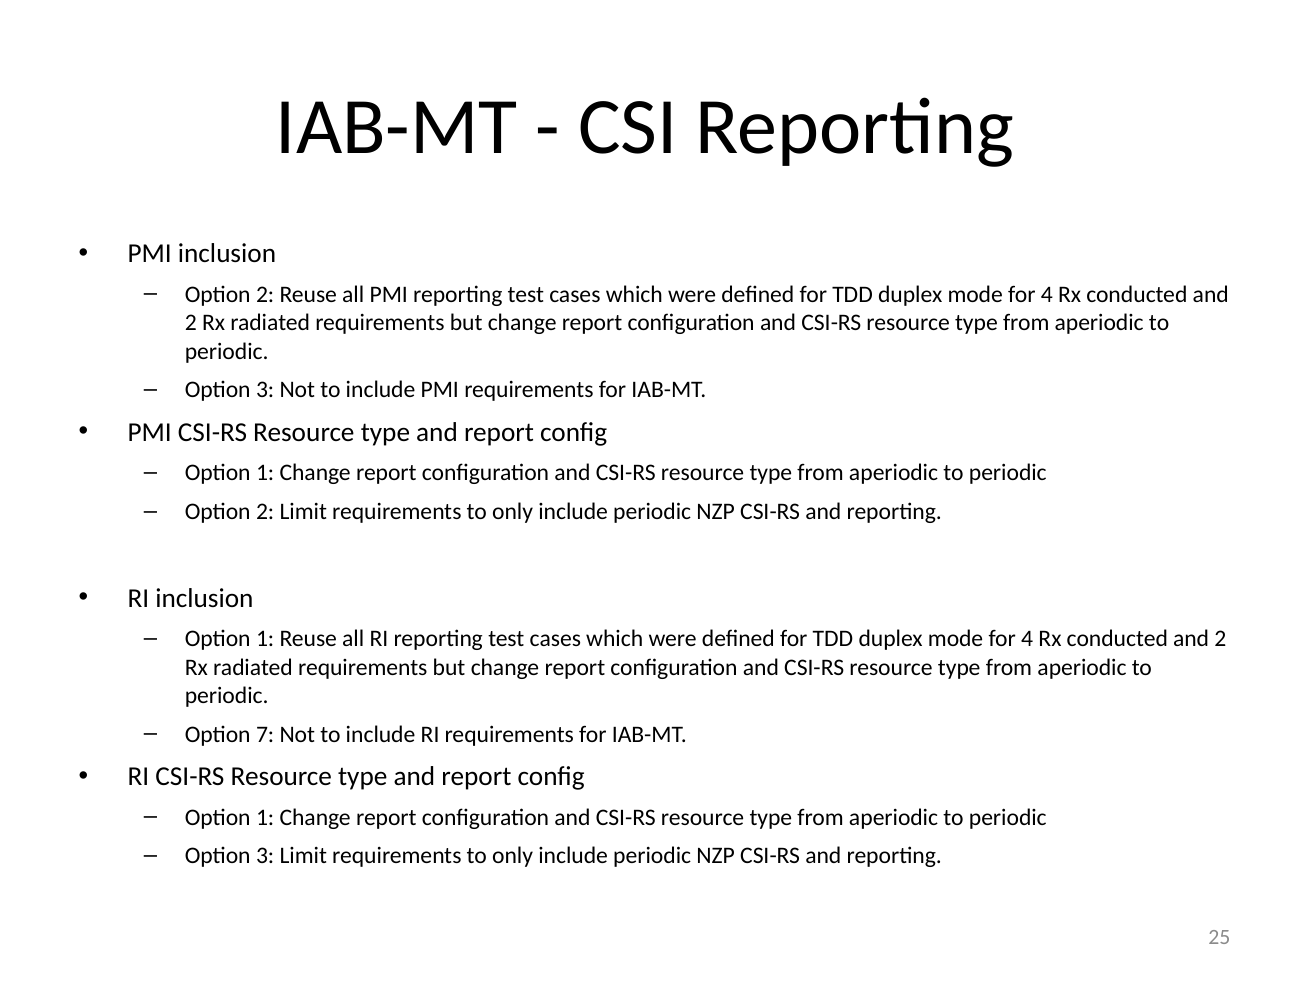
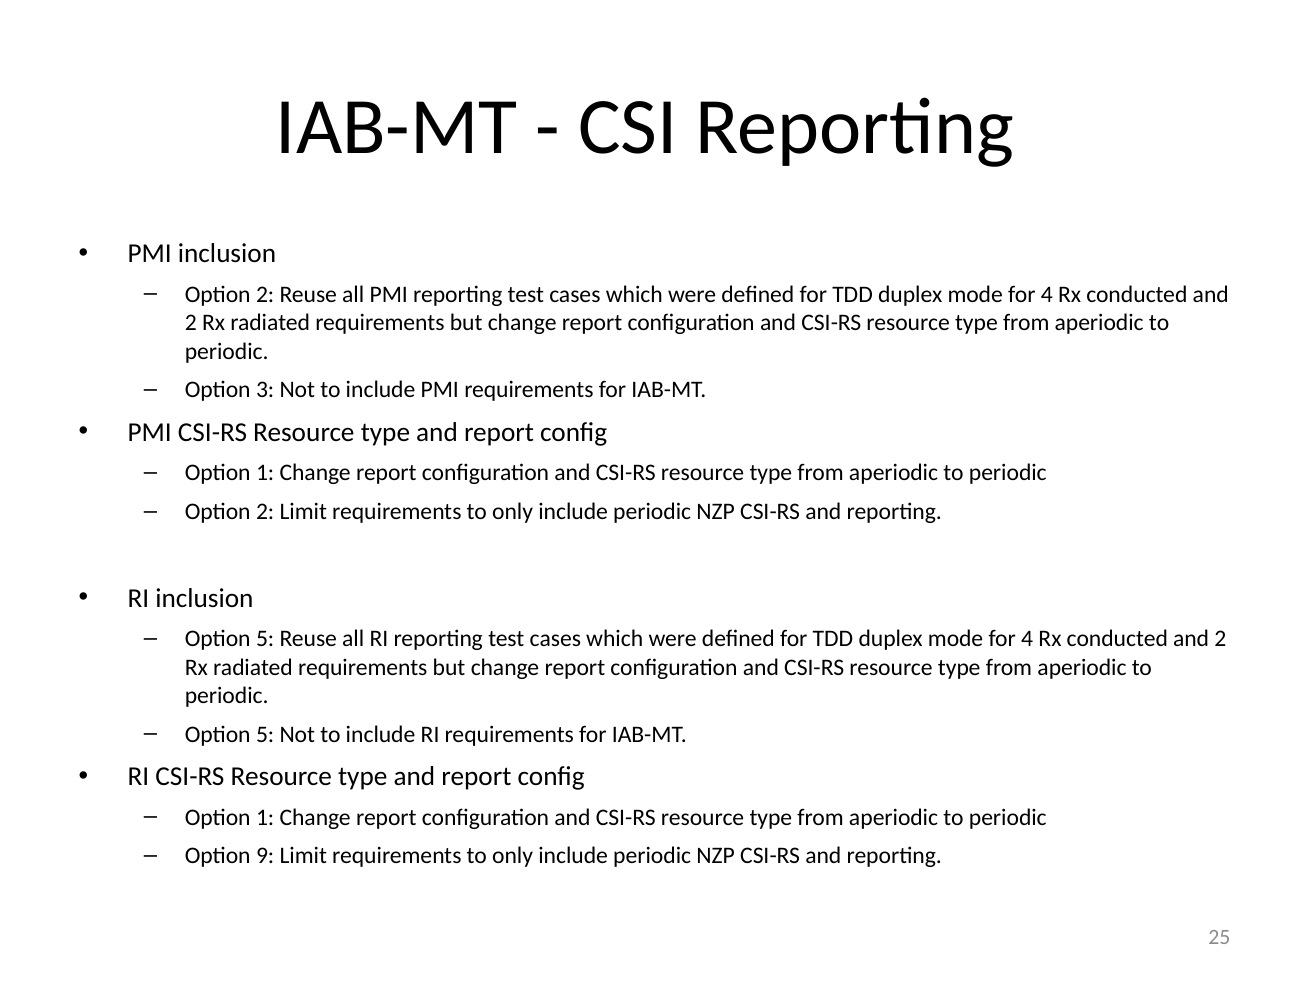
1 at (265, 639): 1 -> 5
7 at (265, 734): 7 -> 5
3 at (265, 856): 3 -> 9
